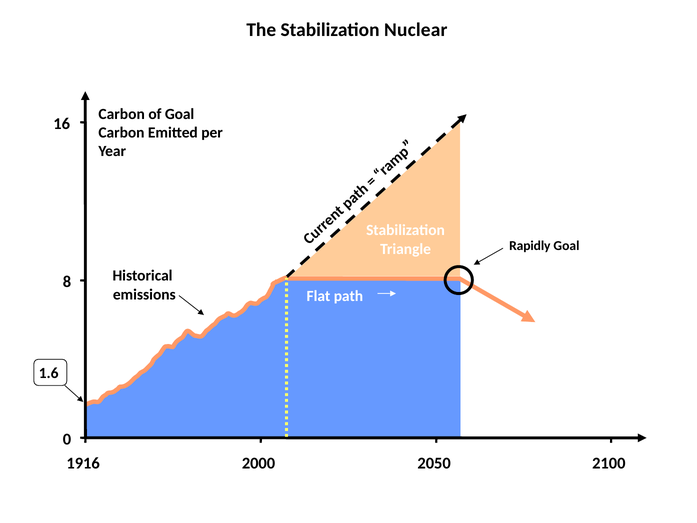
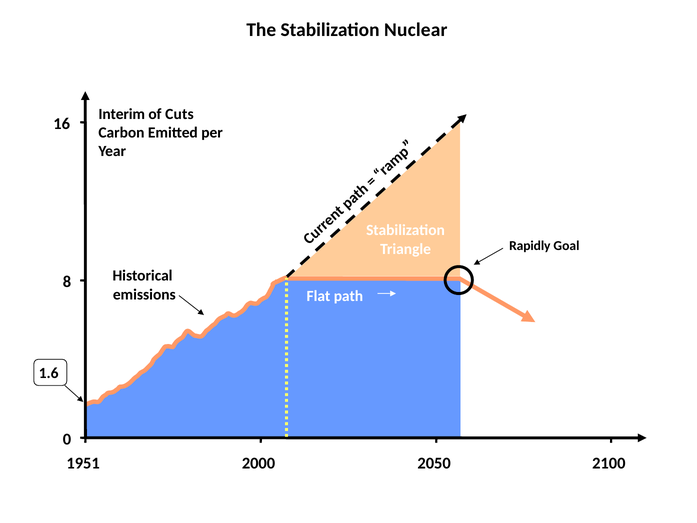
Carbon at (122, 114): Carbon -> Interim
of Goal: Goal -> Cuts
1916: 1916 -> 1951
